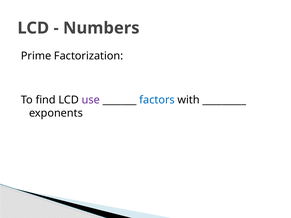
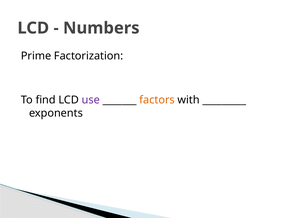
factors colour: blue -> orange
